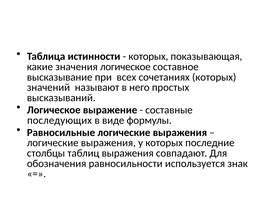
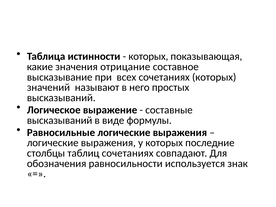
значения логическое: логическое -> отрицание
последующих at (59, 120): последующих -> высказываний
таблиц выражения: выражения -> сочетаниях
